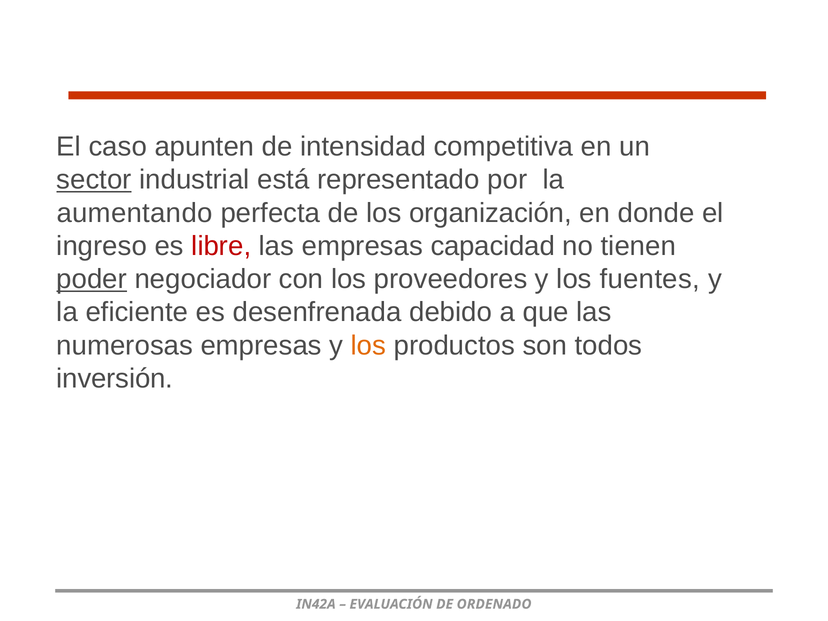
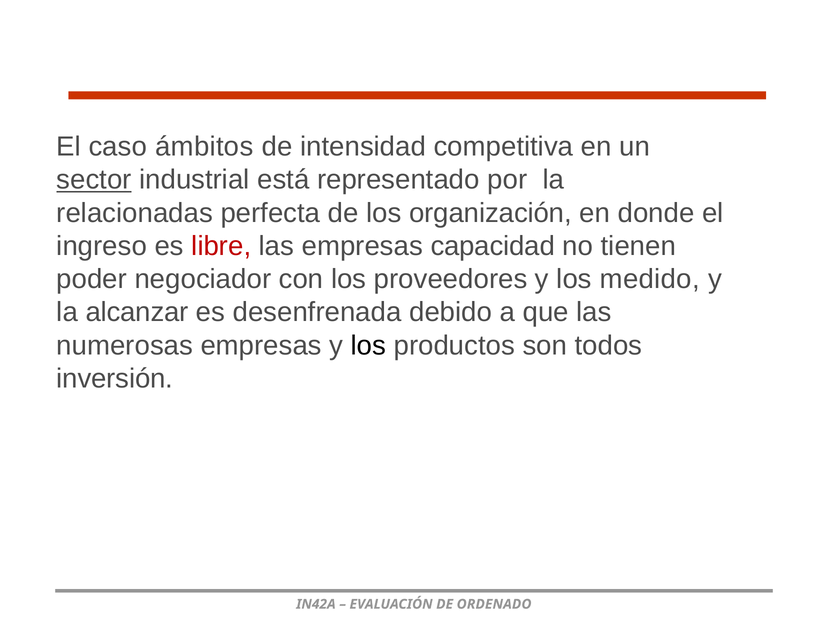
apunten: apunten -> ámbitos
aumentando: aumentando -> relacionadas
poder underline: present -> none
fuentes: fuentes -> medido
eficiente: eficiente -> alcanzar
los at (368, 345) colour: orange -> black
